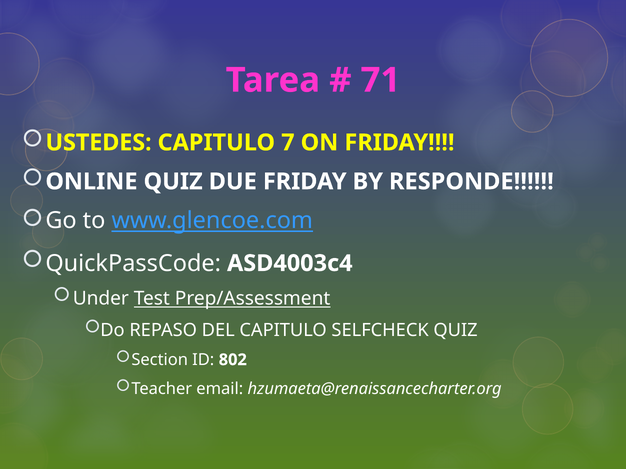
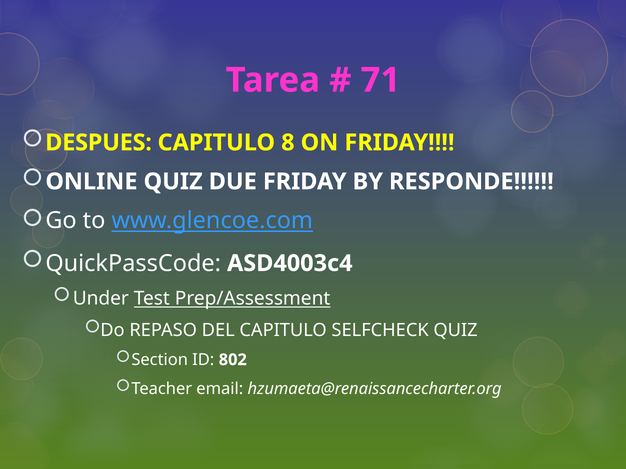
USTEDES: USTEDES -> DESPUES
7: 7 -> 8
